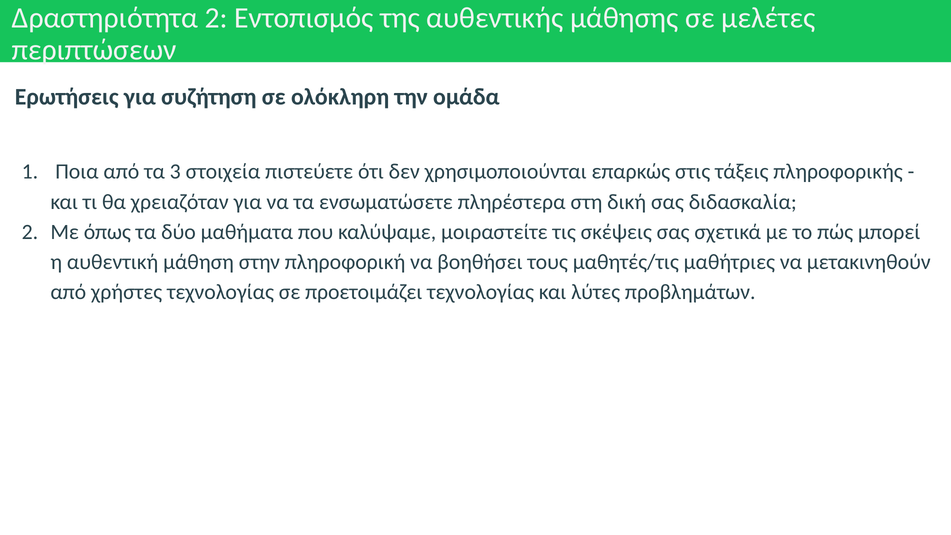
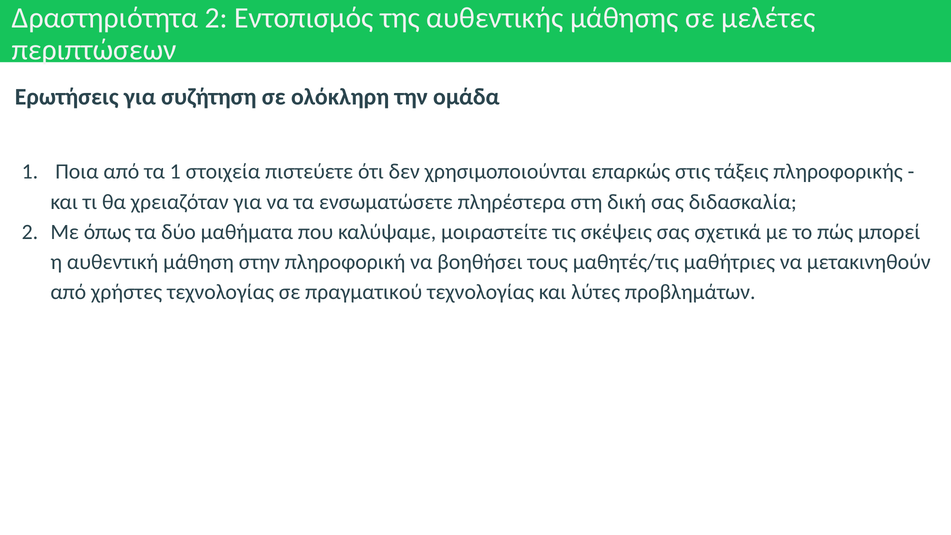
τα 3: 3 -> 1
προετοιμάζει: προετοιμάζει -> πραγματικού
